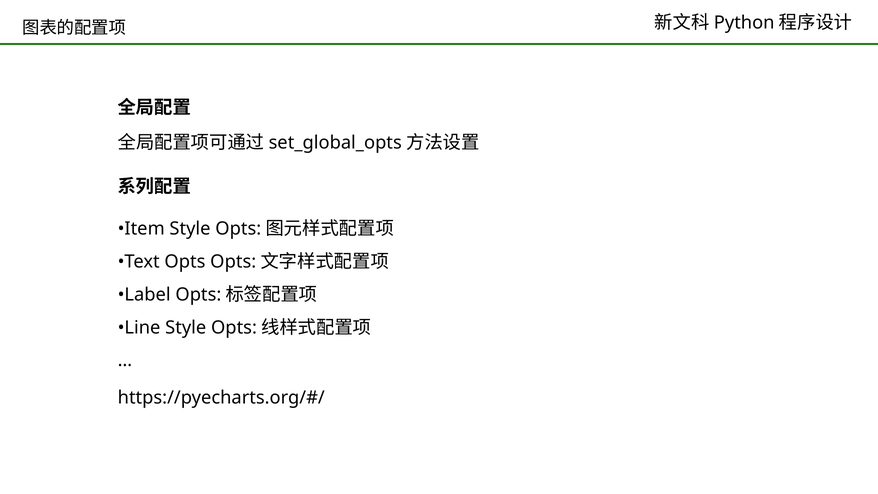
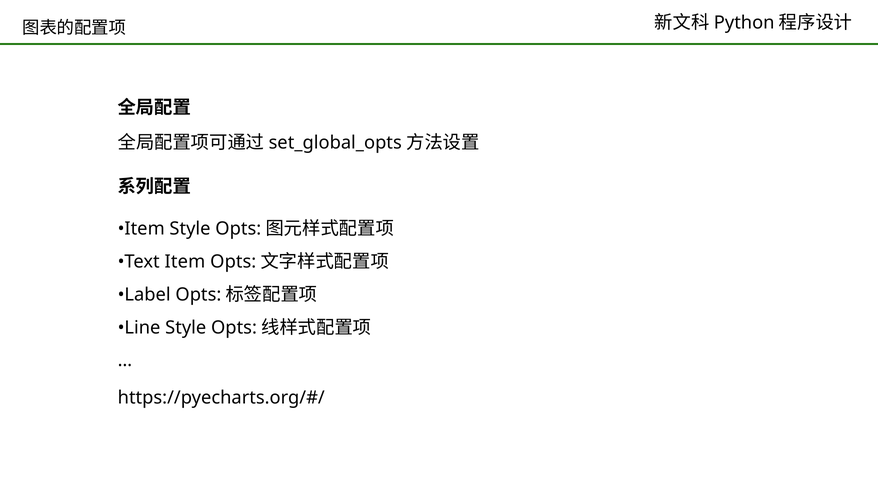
Text Opts: Opts -> Item
